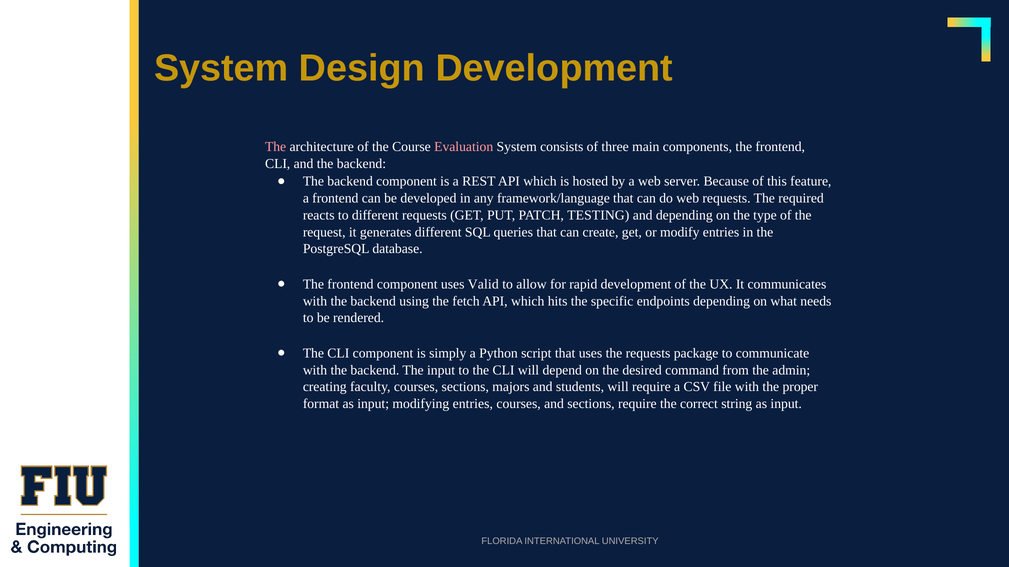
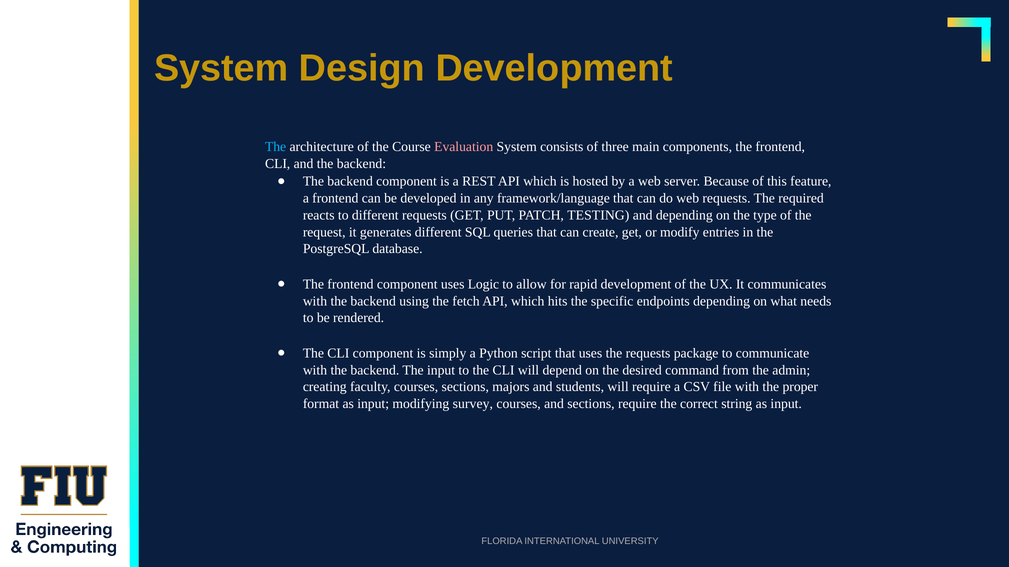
The at (276, 147) colour: pink -> light blue
Valid: Valid -> Logic
modifying entries: entries -> survey
